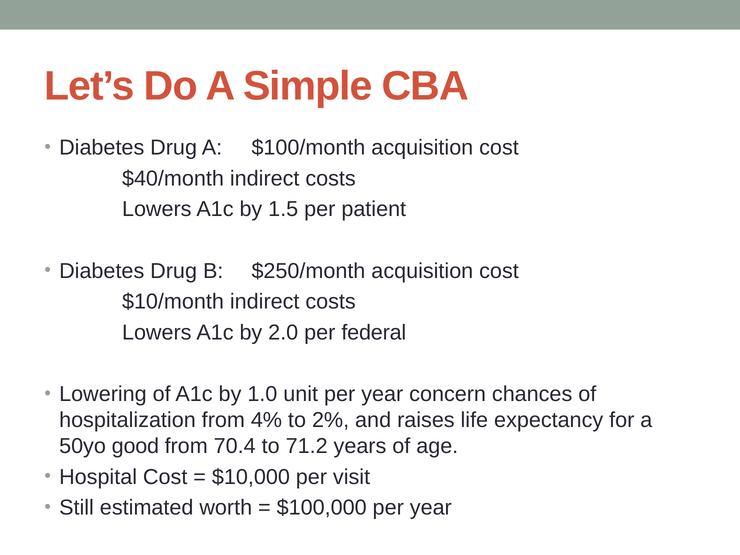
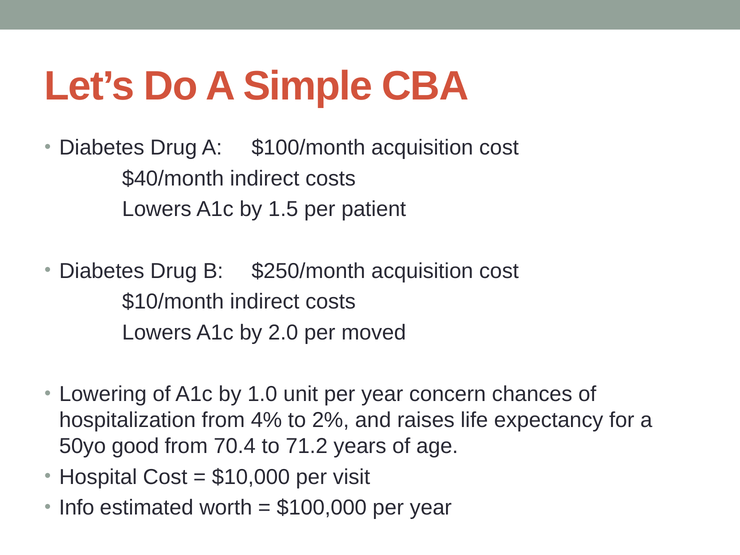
federal: federal -> moved
Still: Still -> Info
